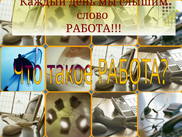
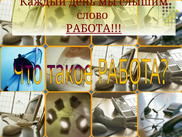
РАБОТА underline: none -> present
